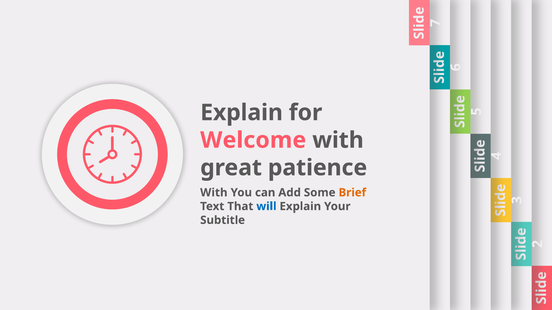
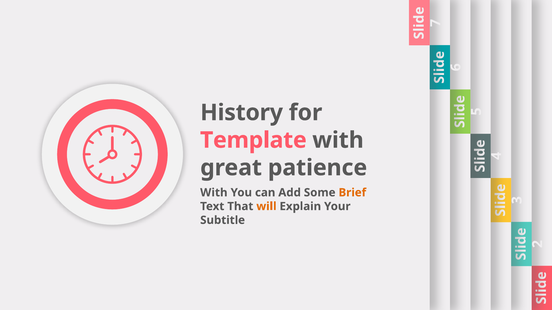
Explain at (242, 113): Explain -> History
Welcome: Welcome -> Template
will colour: blue -> orange
